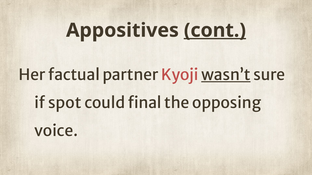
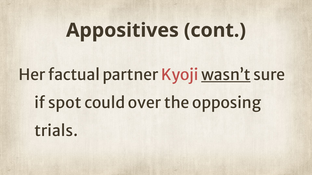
cont underline: present -> none
final: final -> over
voice: voice -> trials
